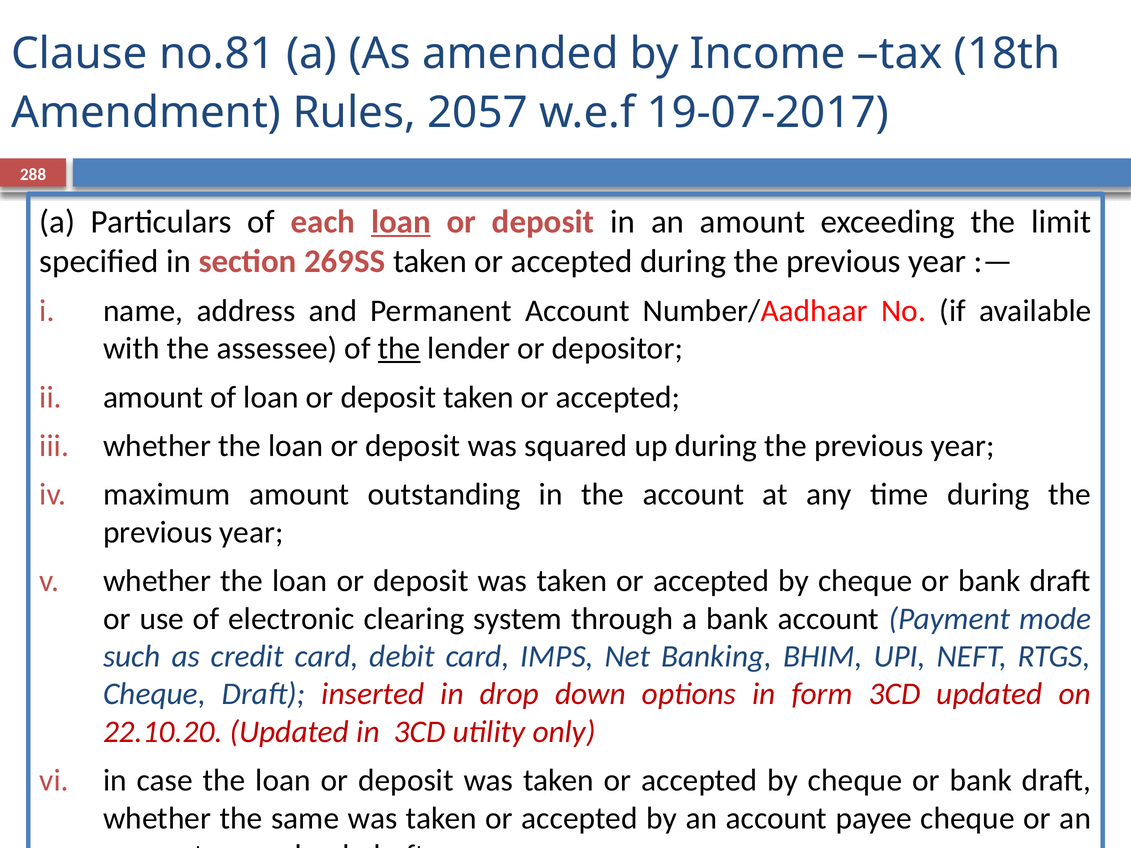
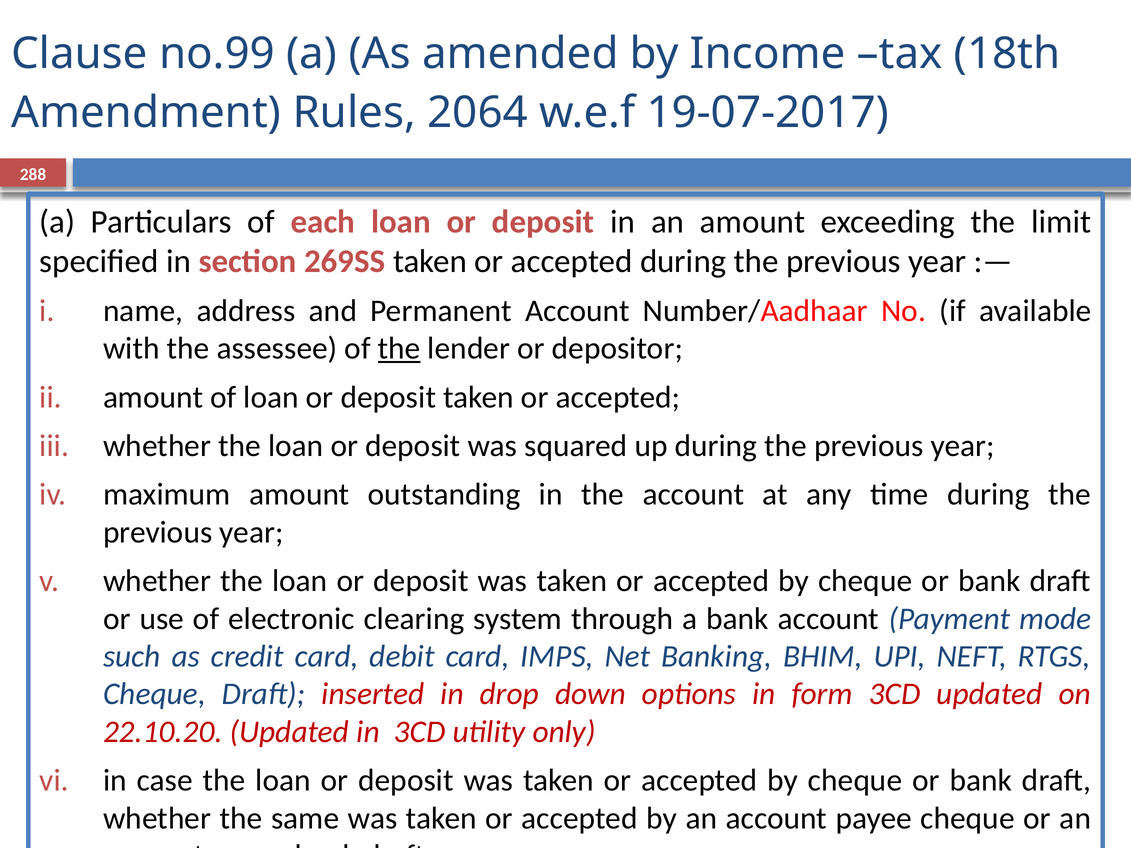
no.81: no.81 -> no.99
2057: 2057 -> 2064
loan at (401, 222) underline: present -> none
